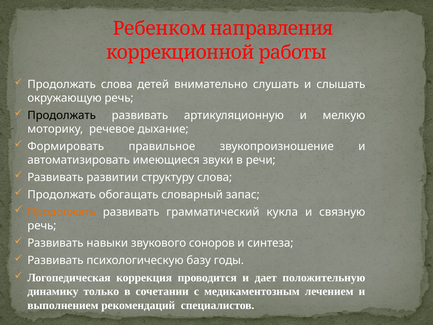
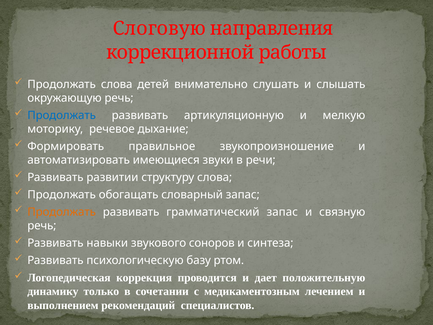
Ребенком: Ребенком -> Слоговую
Продолжать at (62, 115) colour: black -> blue
грамматический кукла: кукла -> запас
годы: годы -> ртом
